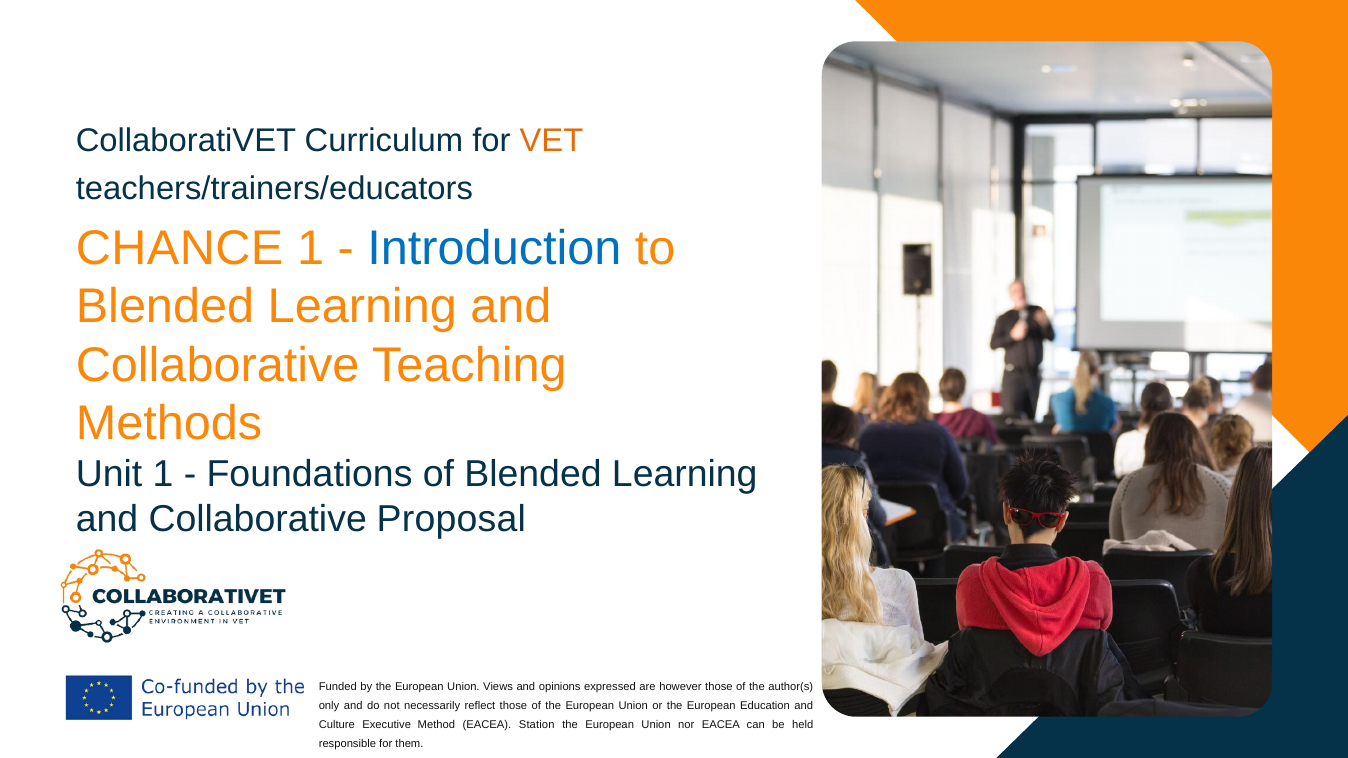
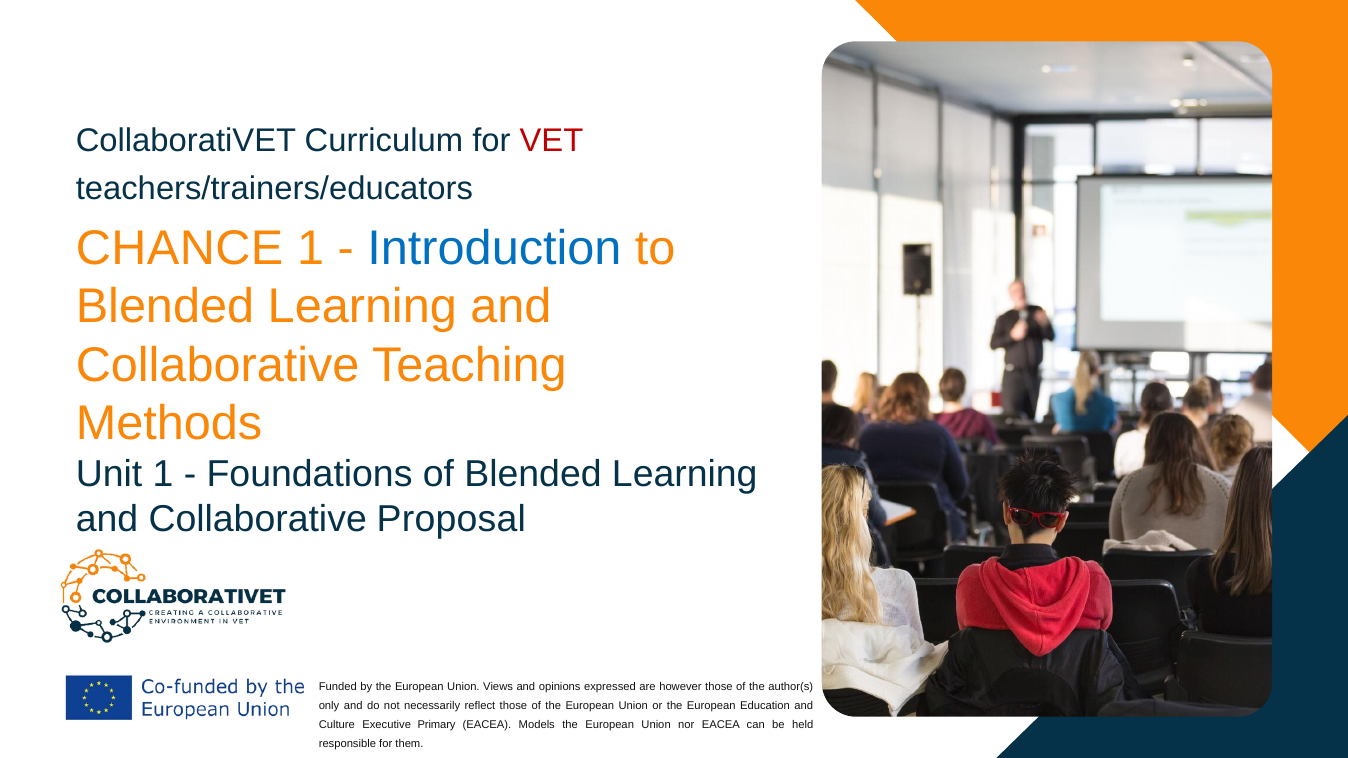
VET colour: orange -> red
Method: Method -> Primary
Station: Station -> Models
